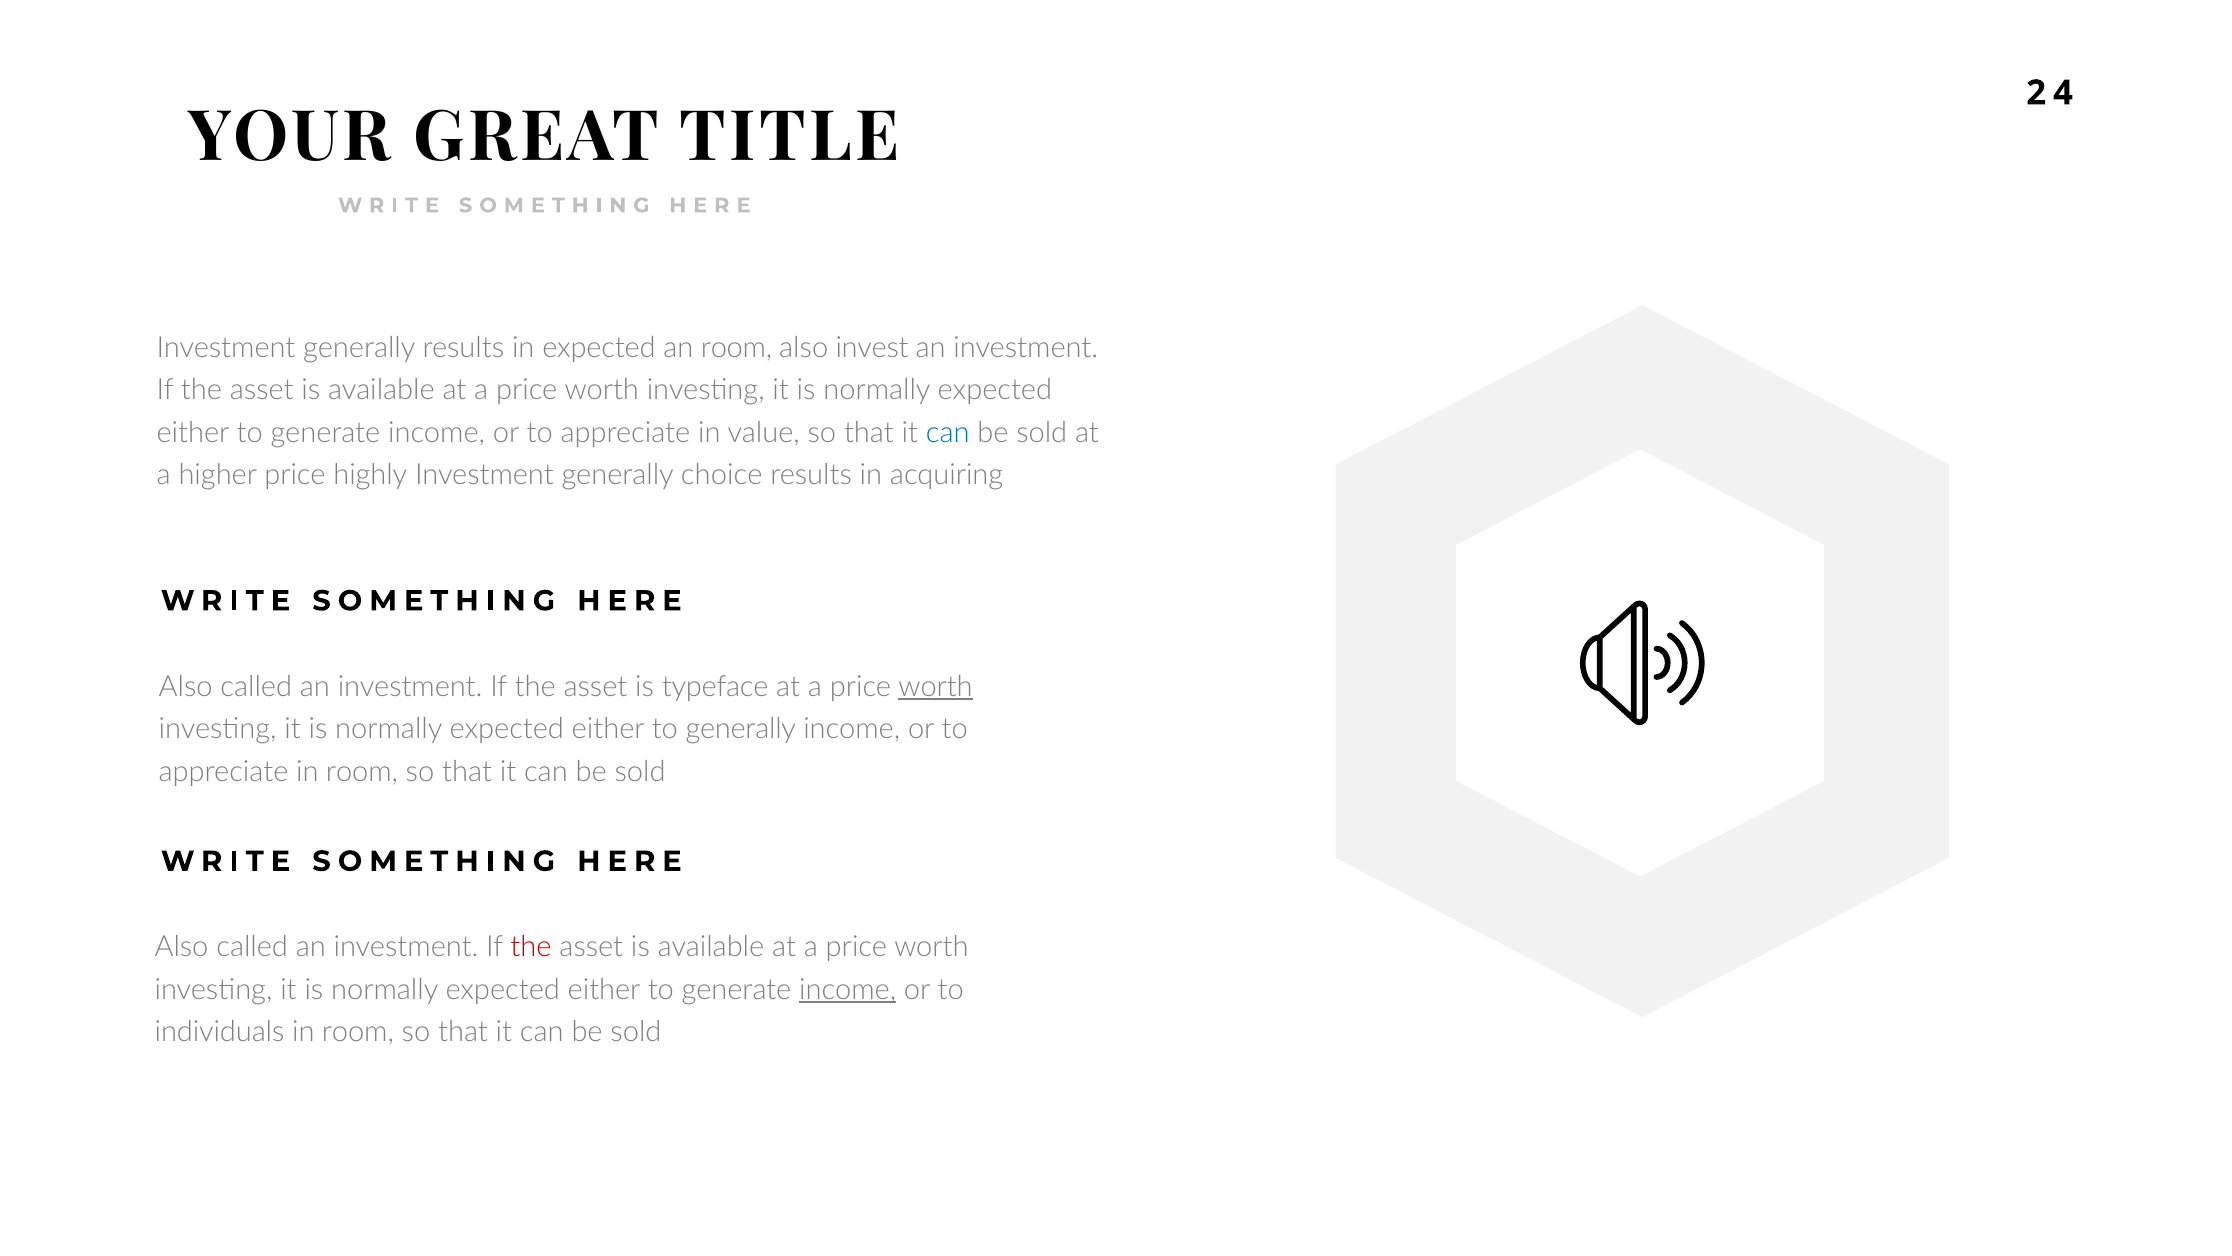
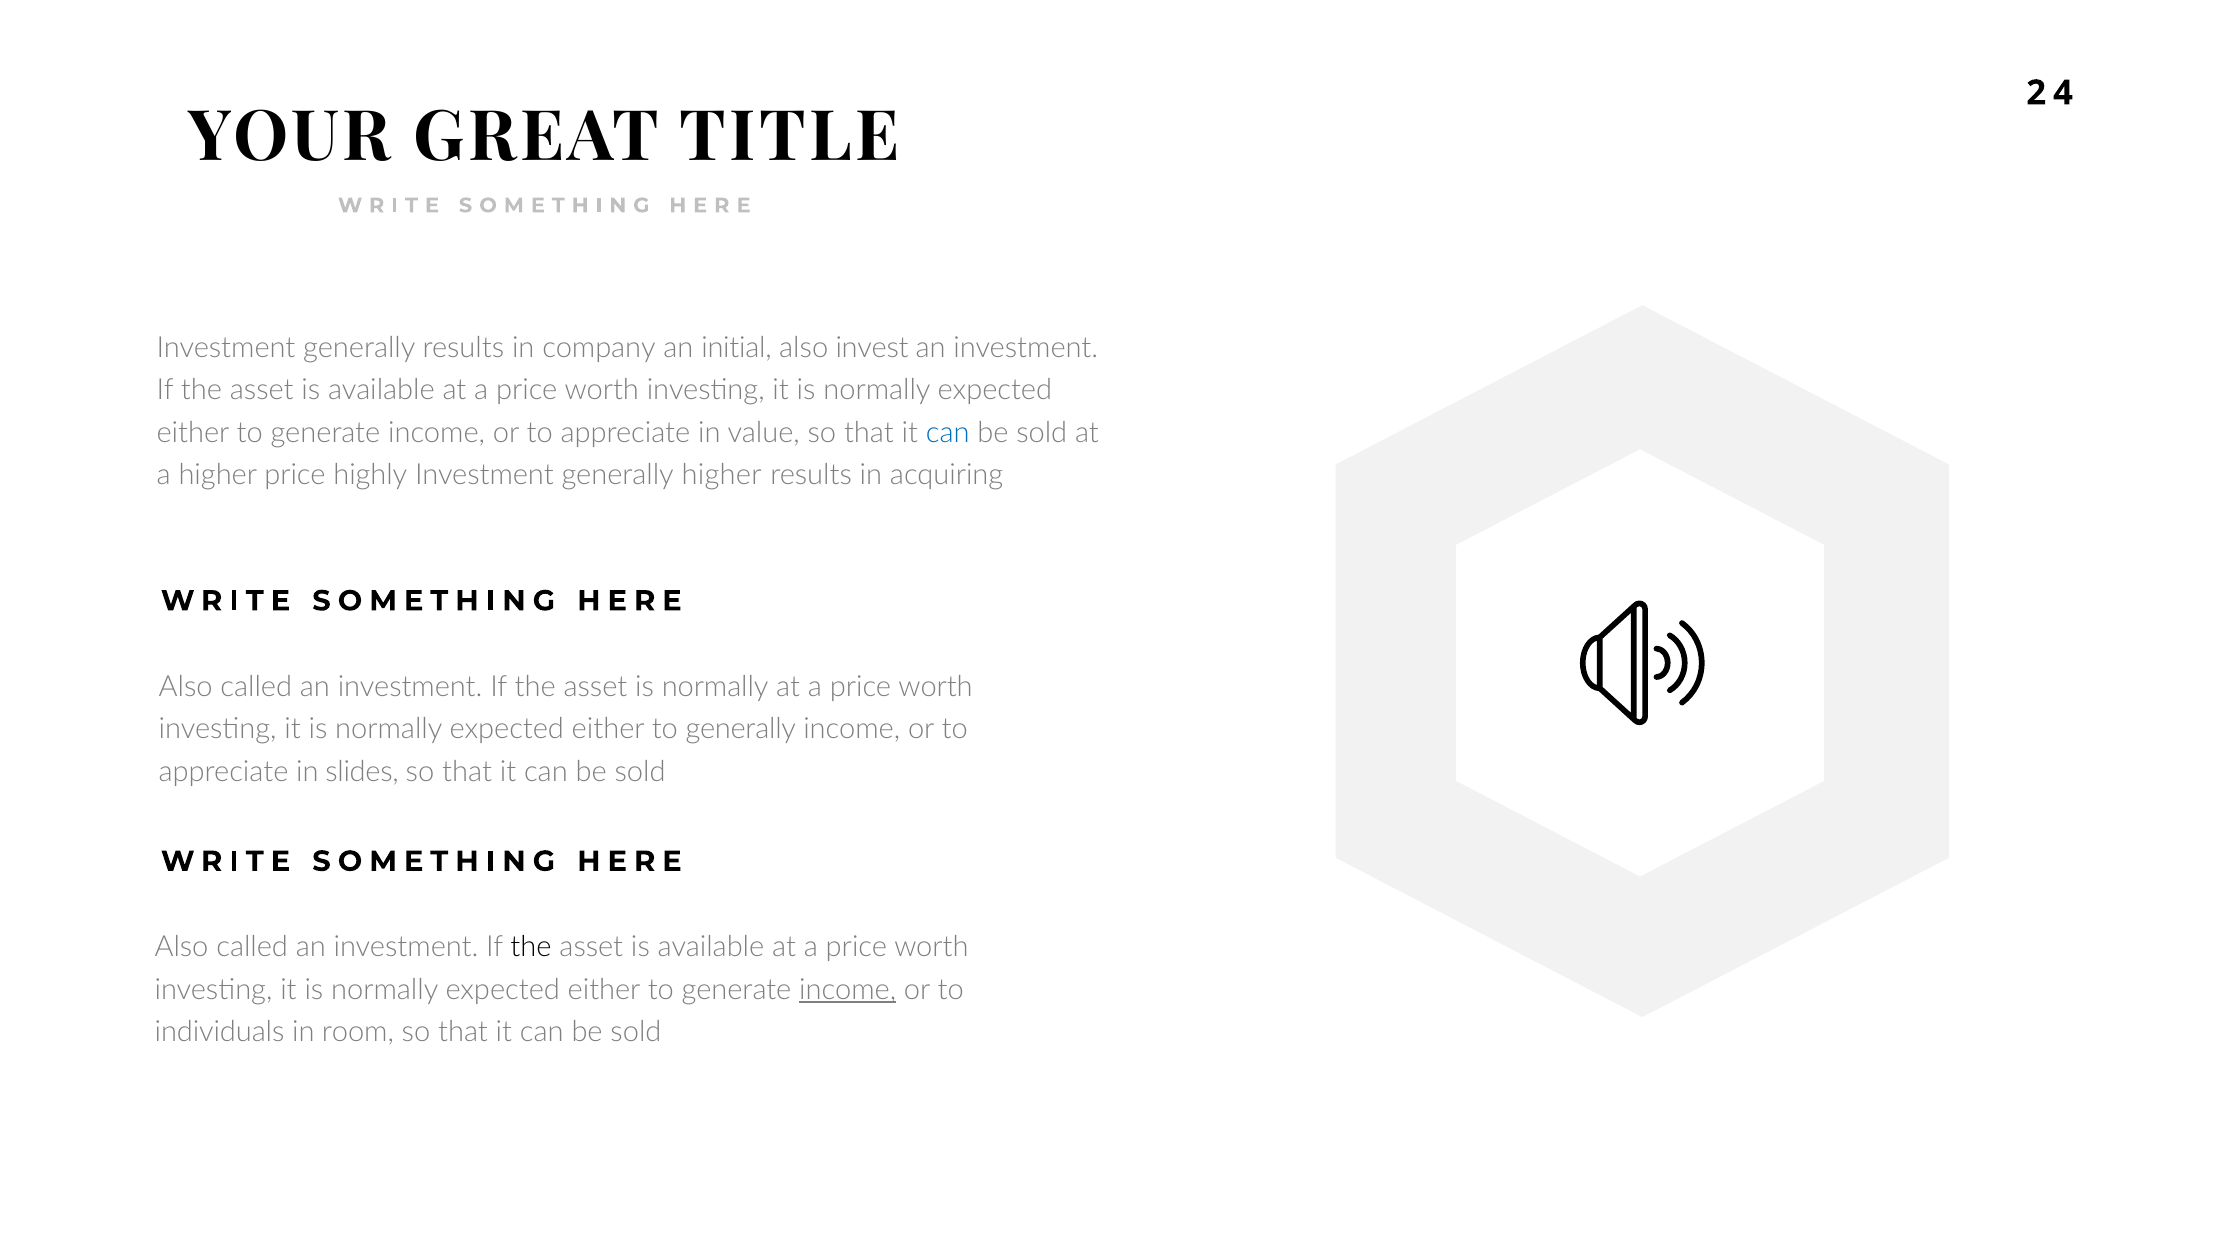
in expected: expected -> company
an room: room -> initial
generally choice: choice -> higher
asset is typeface: typeface -> normally
worth at (936, 687) underline: present -> none
appreciate in room: room -> slides
the at (531, 947) colour: red -> black
